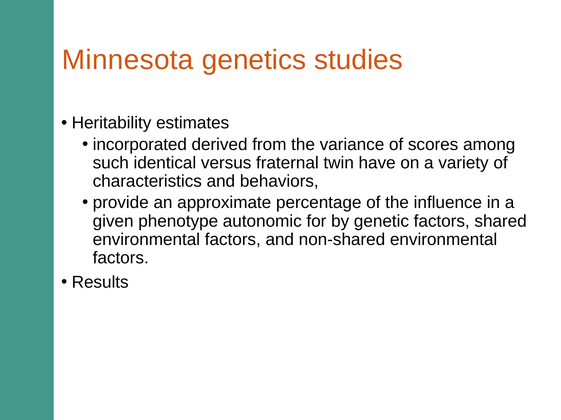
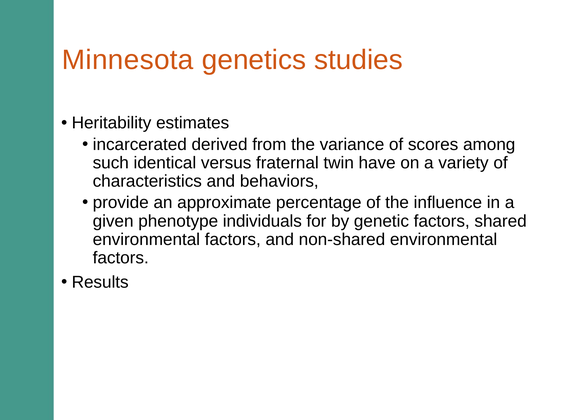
incorporated: incorporated -> incarcerated
autonomic: autonomic -> individuals
